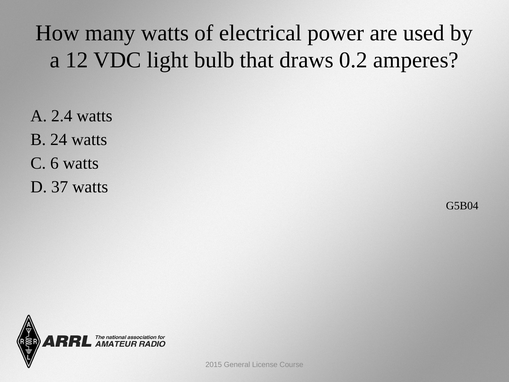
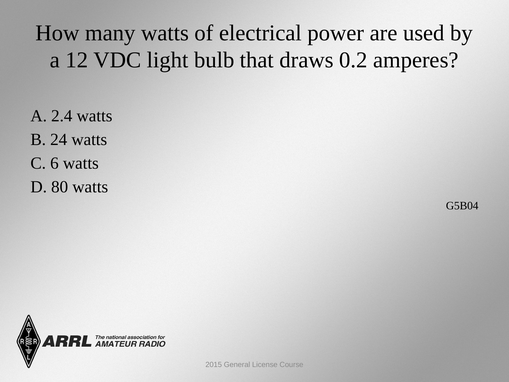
37: 37 -> 80
